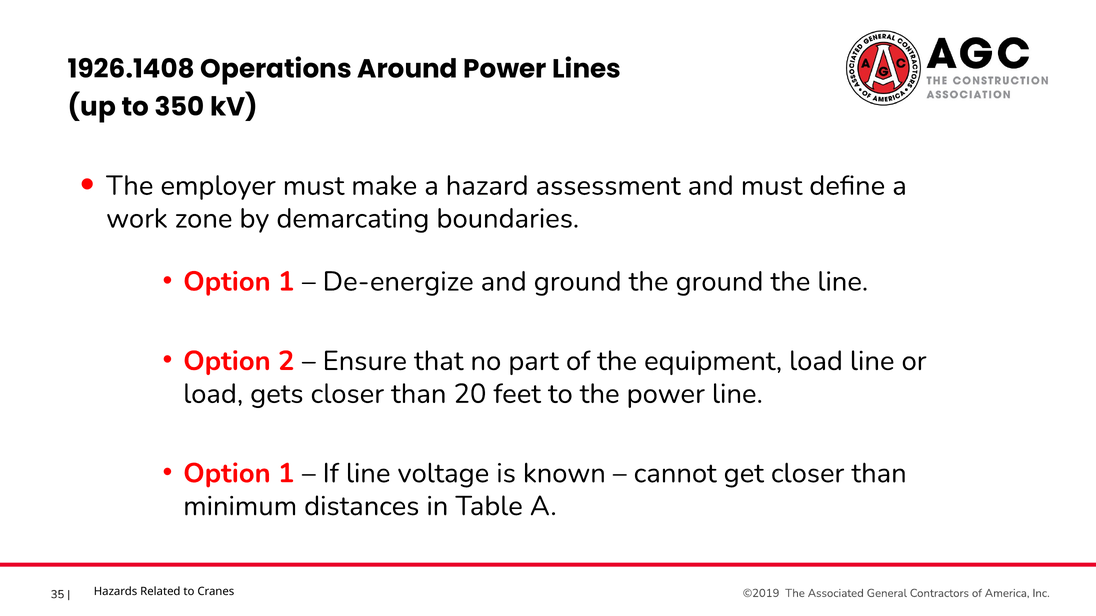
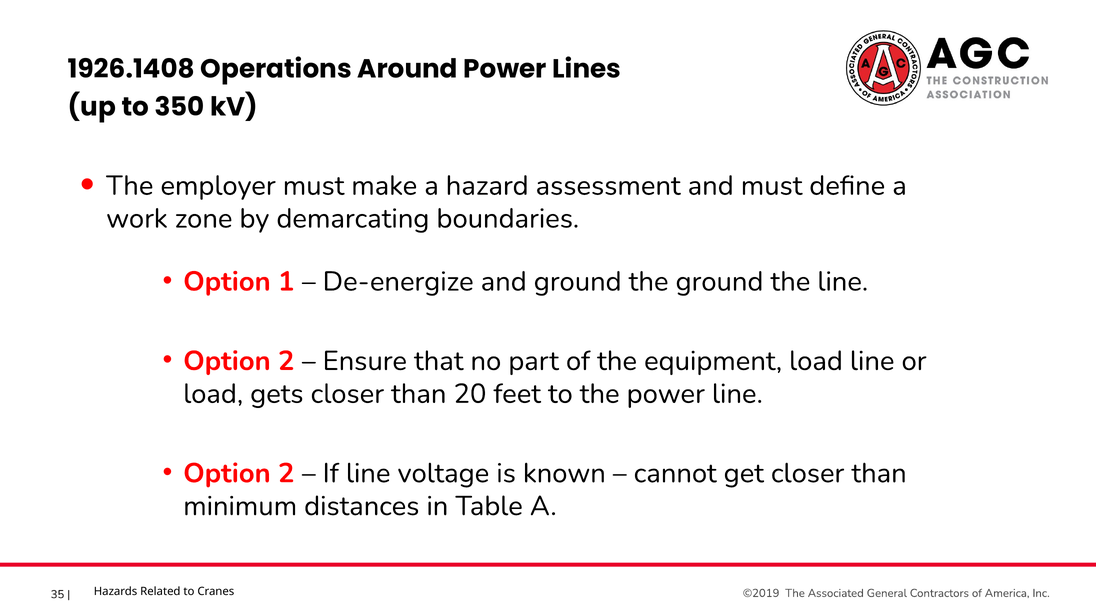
1 at (286, 474): 1 -> 2
